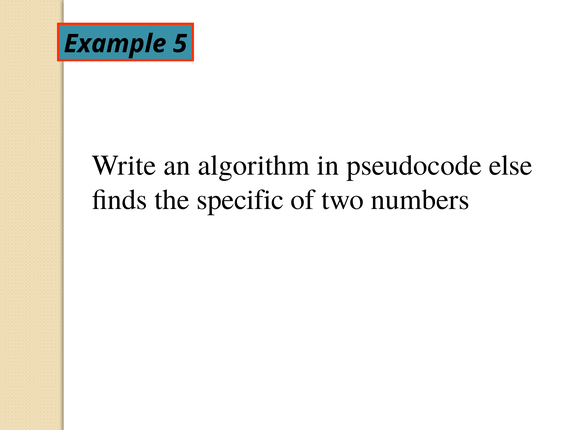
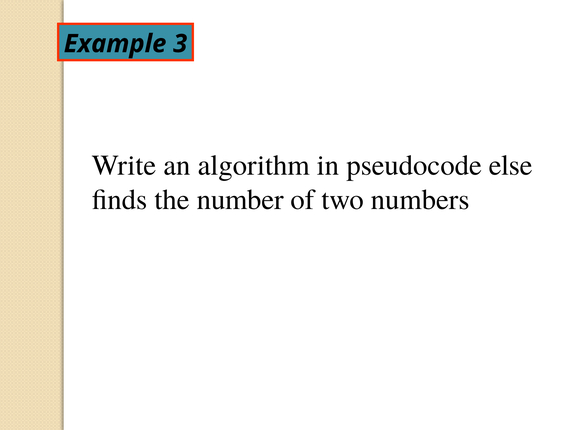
5: 5 -> 3
specific: specific -> number
